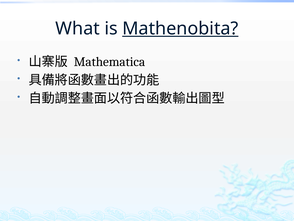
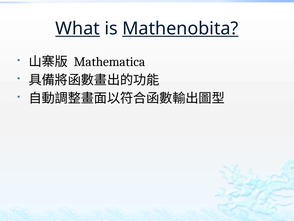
What underline: none -> present
